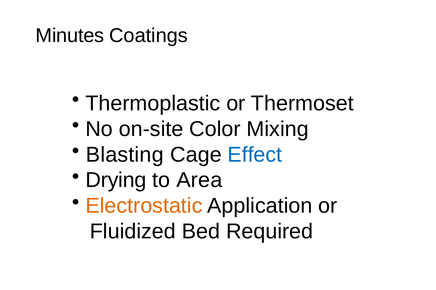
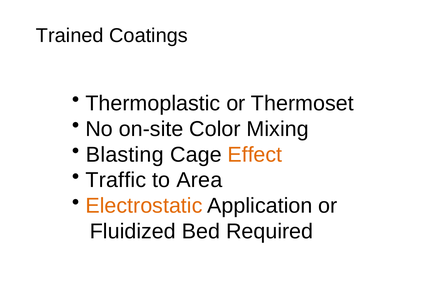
Minutes: Minutes -> Trained
Effect colour: blue -> orange
Drying: Drying -> Traffic
